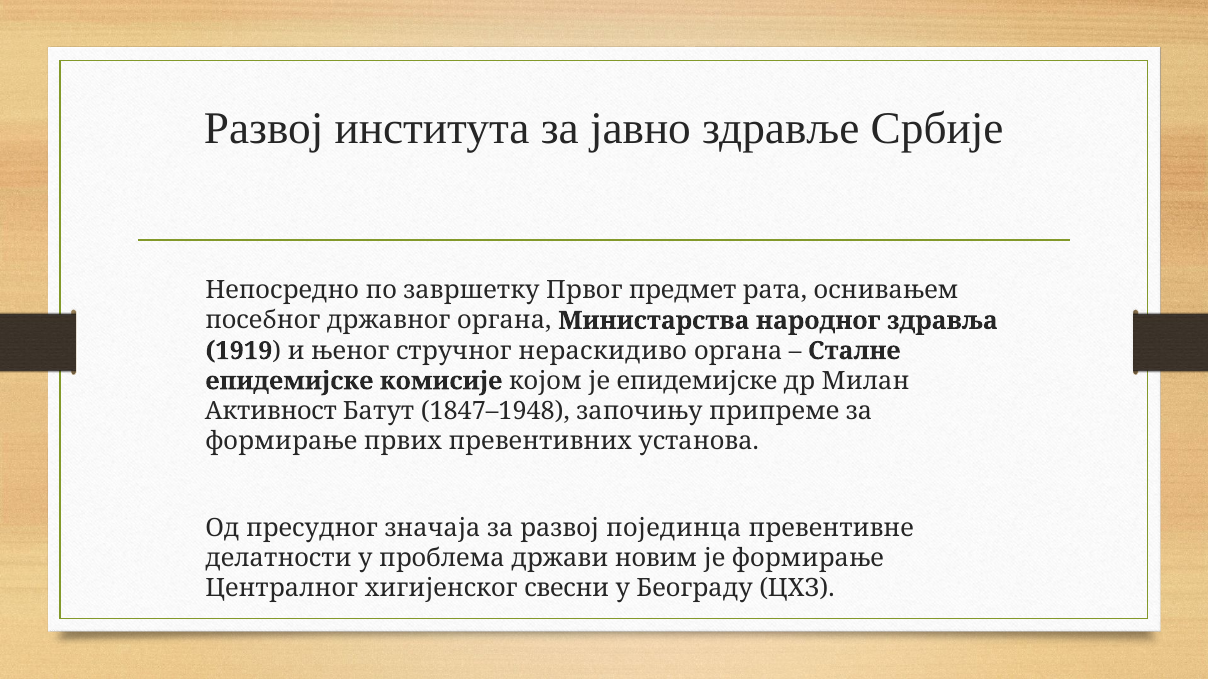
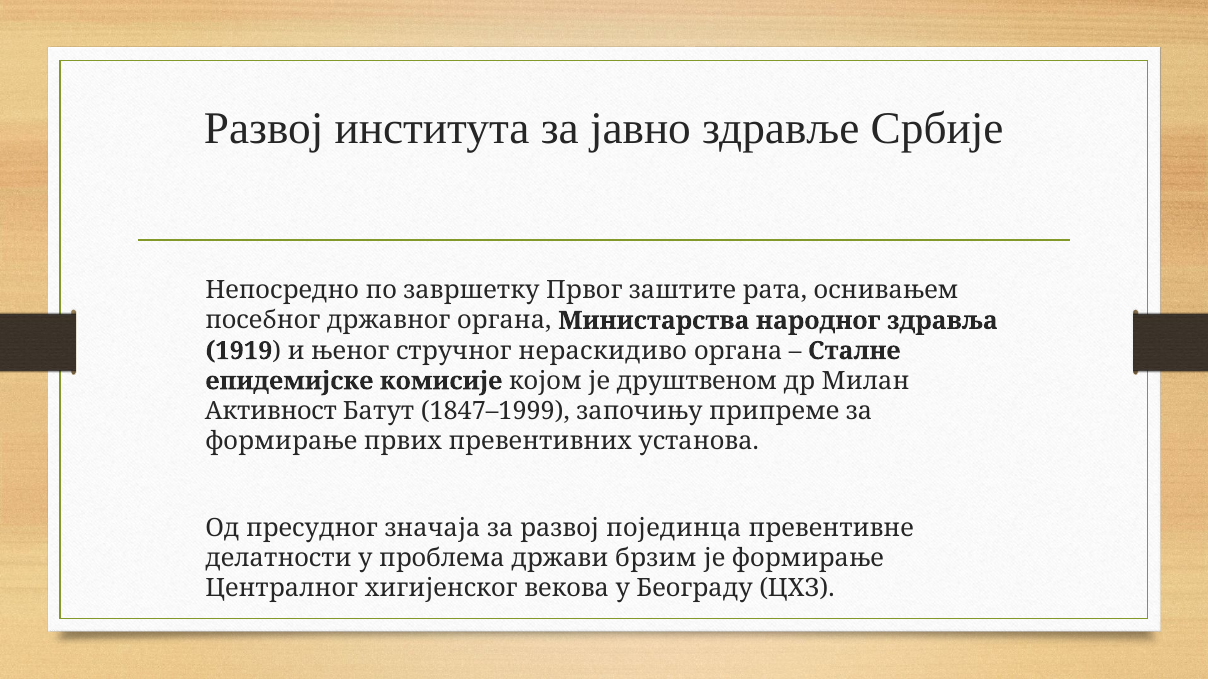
предмет: предмет -> заштите
је епидемијске: епидемијске -> друштвеном
1847–1948: 1847–1948 -> 1847–1999
новим: новим -> брзим
свесни: свесни -> векова
